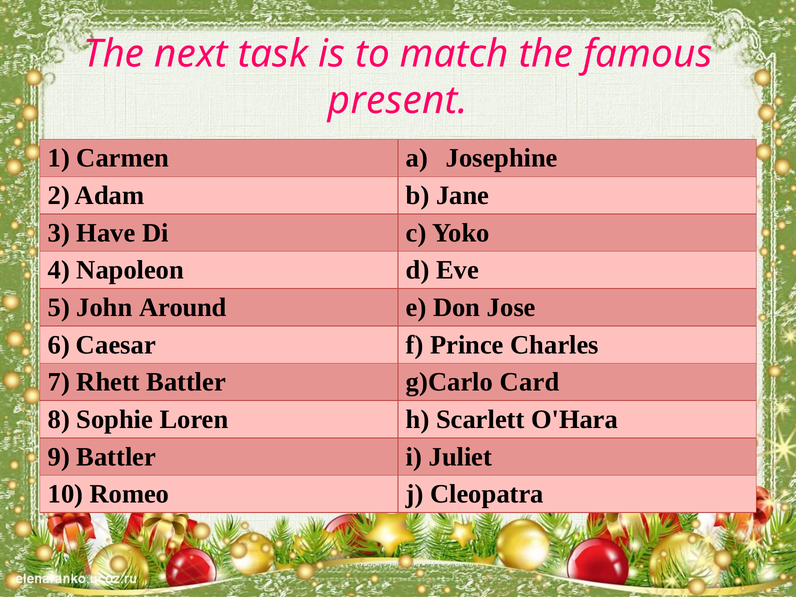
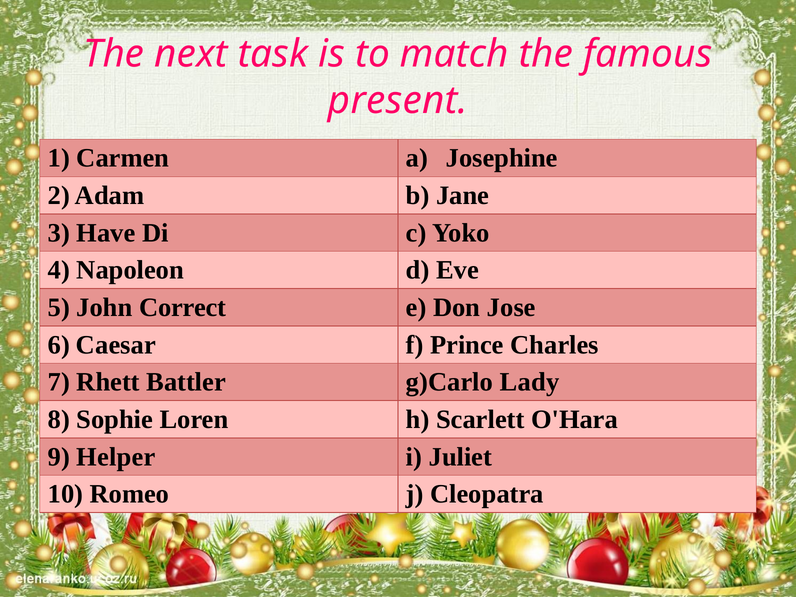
Around: Around -> Correct
Card: Card -> Lady
9 Battler: Battler -> Helper
